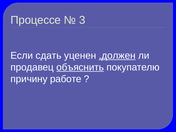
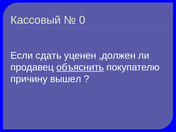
Процессе: Процессе -> Кассовый
3: 3 -> 0
,должен underline: present -> none
работе: работе -> вышел
